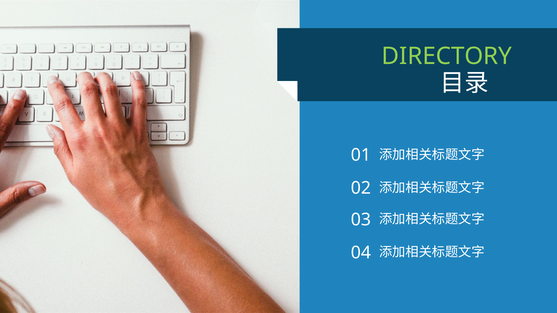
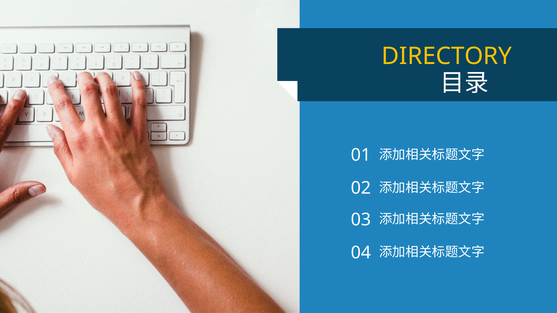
DIRECTORY colour: light green -> yellow
